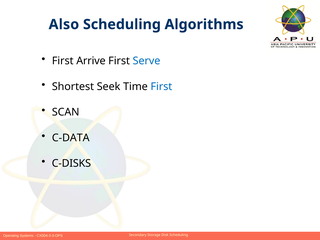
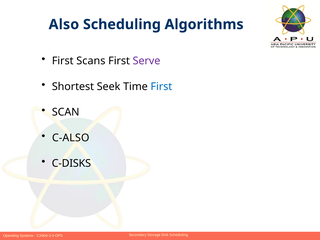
Arrive: Arrive -> Scans
Serve colour: blue -> purple
C-DATA: C-DATA -> C-ALSO
